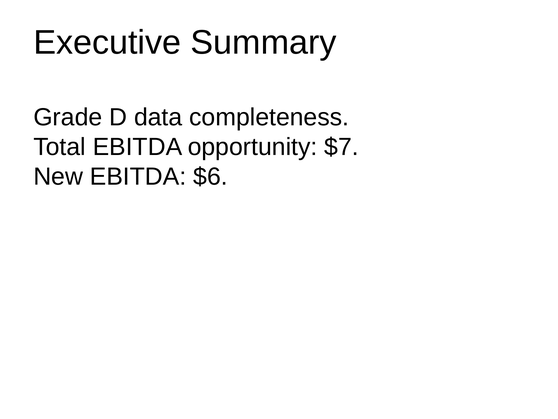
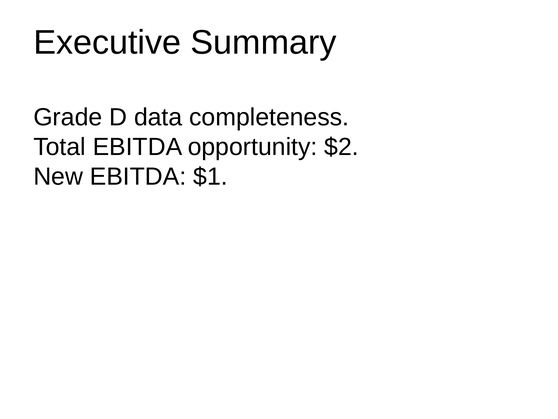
$7: $7 -> $2
$6: $6 -> $1
